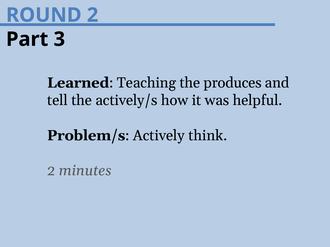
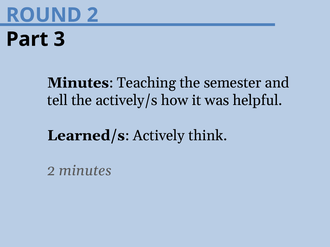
Learned at (78, 83): Learned -> Minutes
produces: produces -> semester
Problem/s: Problem/s -> Learned/s
